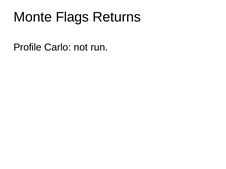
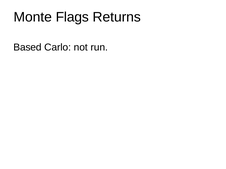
Profile: Profile -> Based
